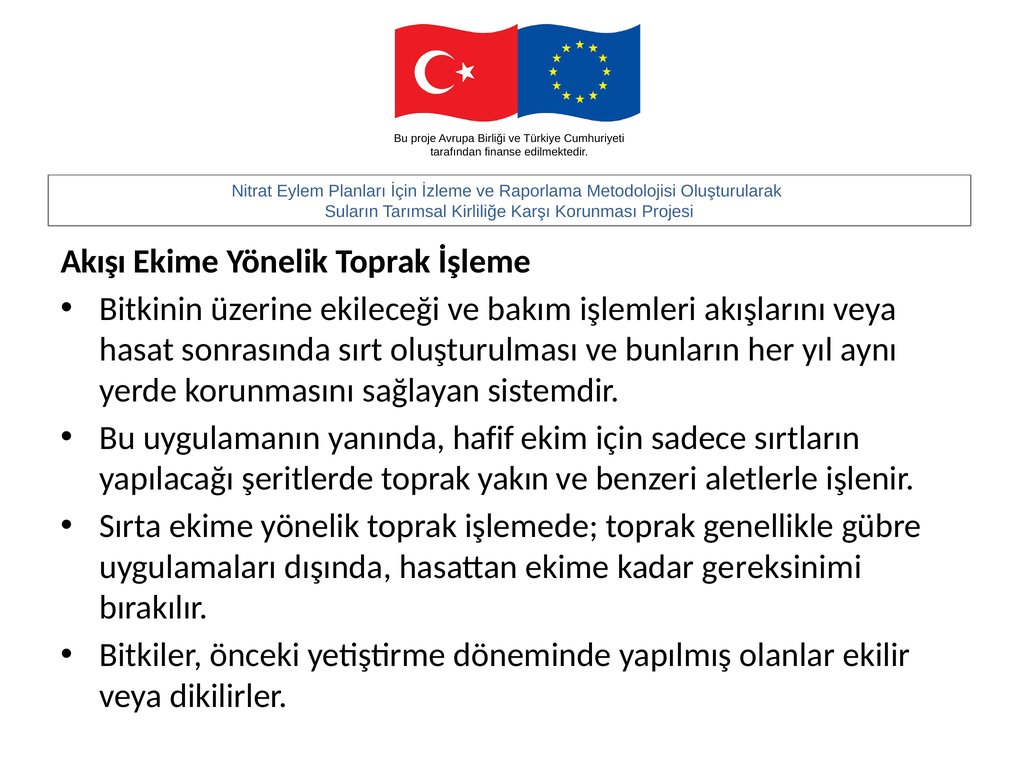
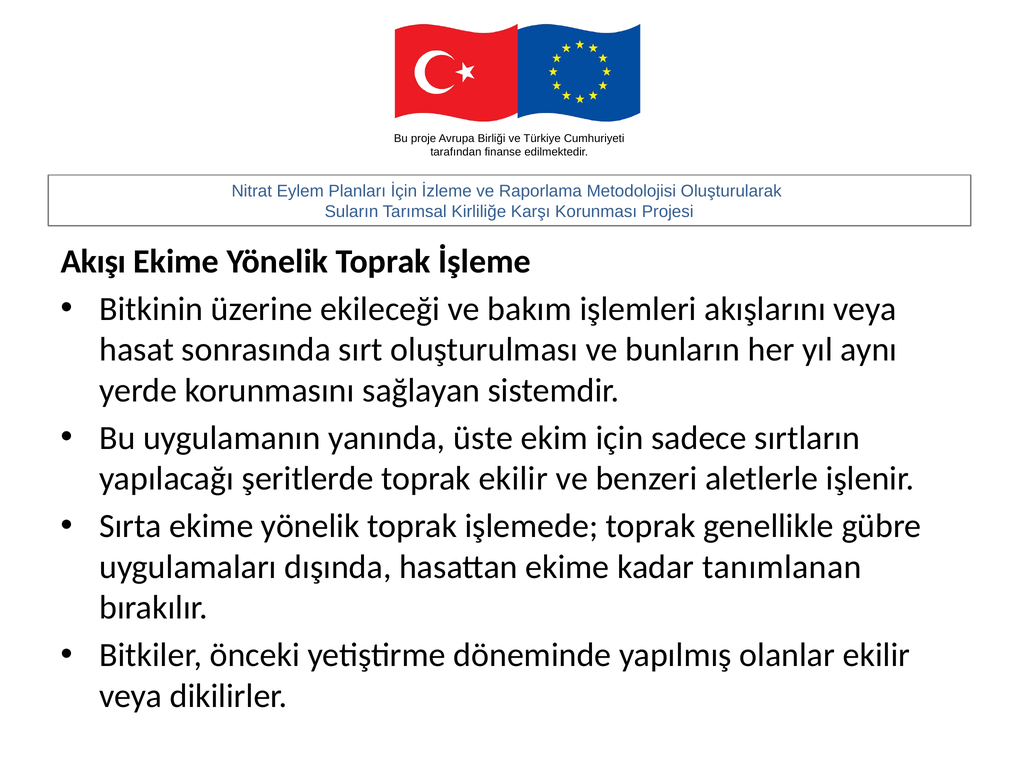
hafif: hafif -> üste
toprak yakın: yakın -> ekilir
gereksinimi: gereksinimi -> tanımlanan
